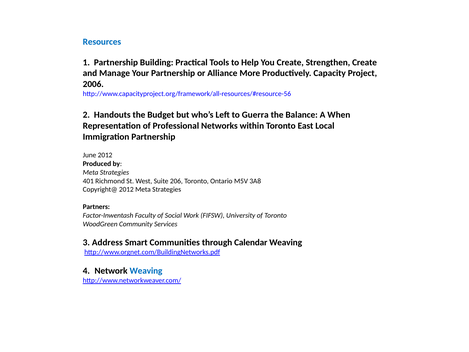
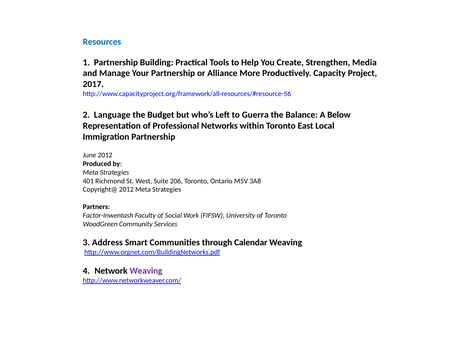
Strengthen Create: Create -> Media
2006: 2006 -> 2017
Handouts: Handouts -> Language
When: When -> Below
Weaving at (146, 271) colour: blue -> purple
